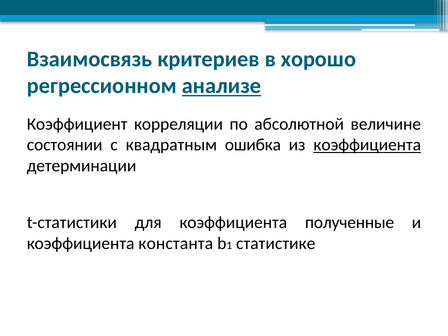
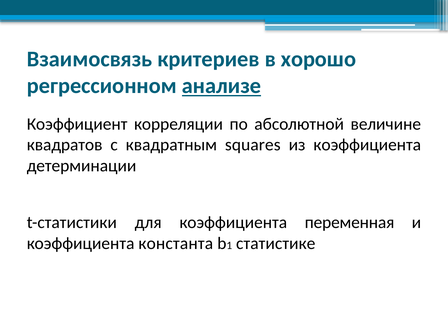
состоянии: состоянии -> квадратов
ошибка: ошибка -> squares
коэффициента at (367, 145) underline: present -> none
полученные: полученные -> переменная
